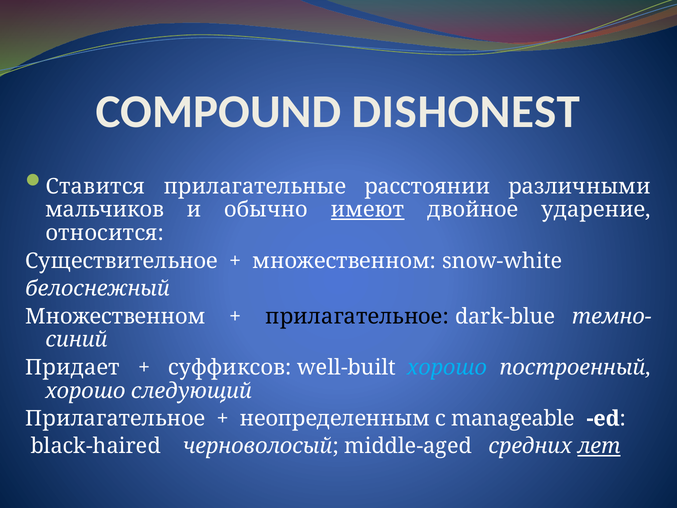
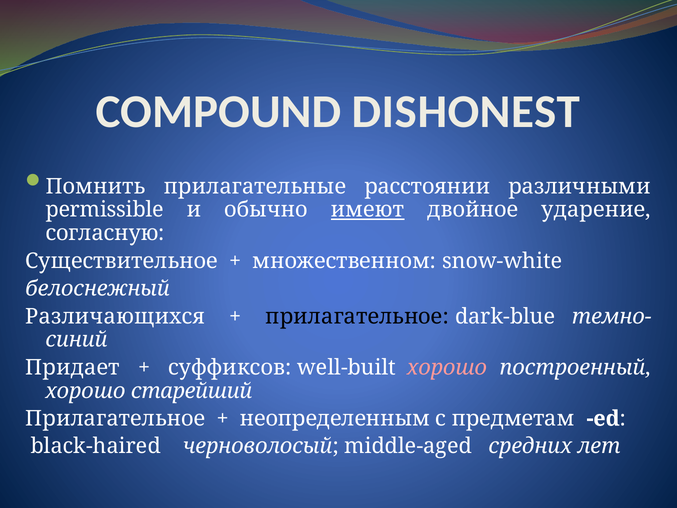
Ставится: Ставится -> Помнить
мальчиков: мальчиков -> permissible
относится: относится -> согласную
Множественном at (115, 316): Множественном -> Различающихся
хорошо at (447, 367) colour: light blue -> pink
следующий: следующий -> старейший
manageable: manageable -> предметам
лет underline: present -> none
